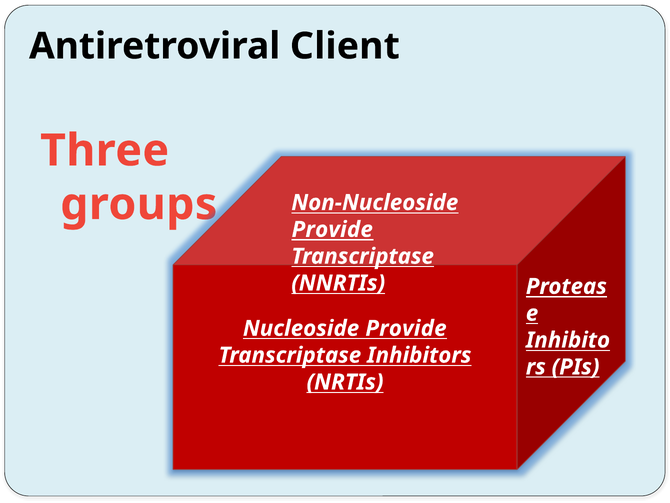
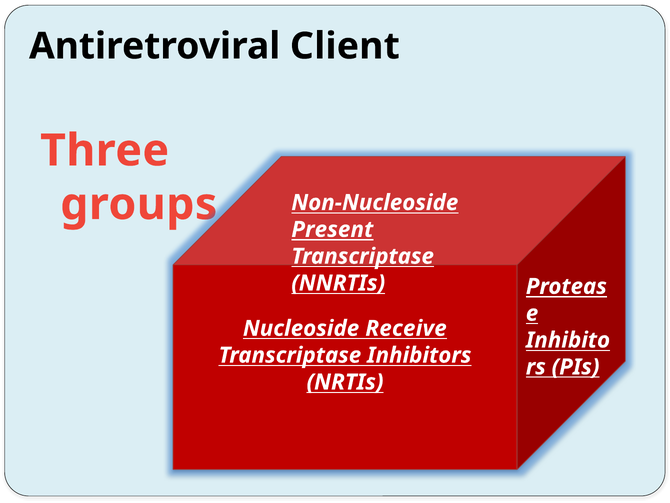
Provide at (332, 229): Provide -> Present
Nucleoside Provide: Provide -> Receive
